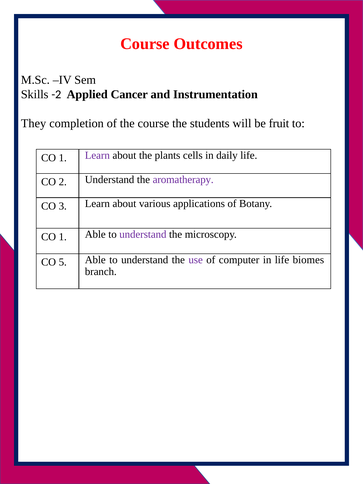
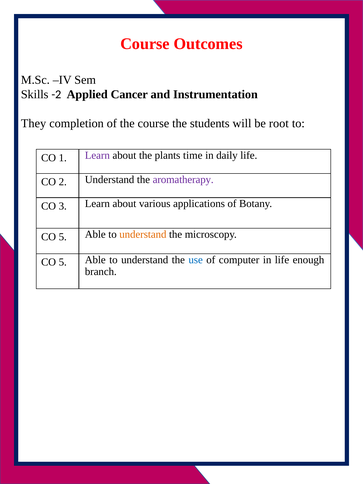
fruit: fruit -> root
cells: cells -> time
1 at (63, 237): 1 -> 5
understand at (143, 234) colour: purple -> orange
use colour: purple -> blue
biomes: biomes -> enough
